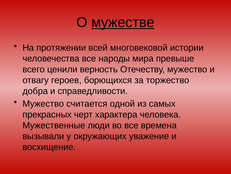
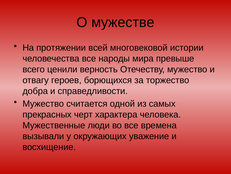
мужестве underline: present -> none
